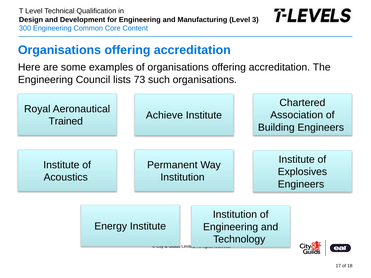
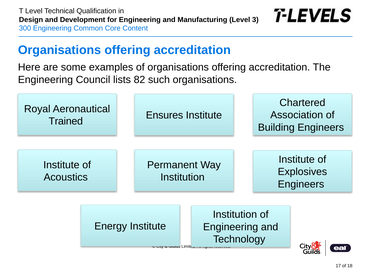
73: 73 -> 82
Achieve: Achieve -> Ensures
